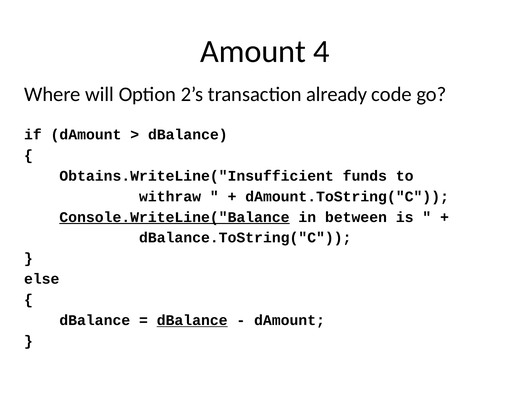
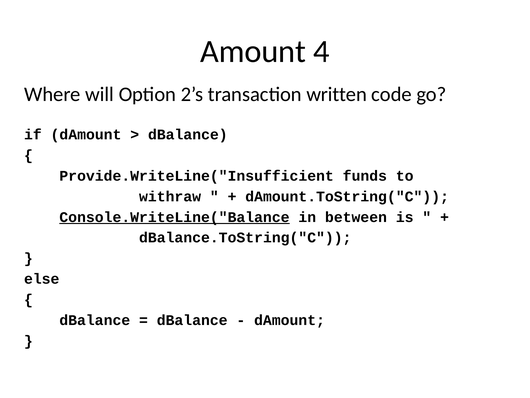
already: already -> written
Obtains.WriteLine("Insufficient: Obtains.WriteLine("Insufficient -> Provide.WriteLine("Insufficient
dBalance at (192, 320) underline: present -> none
